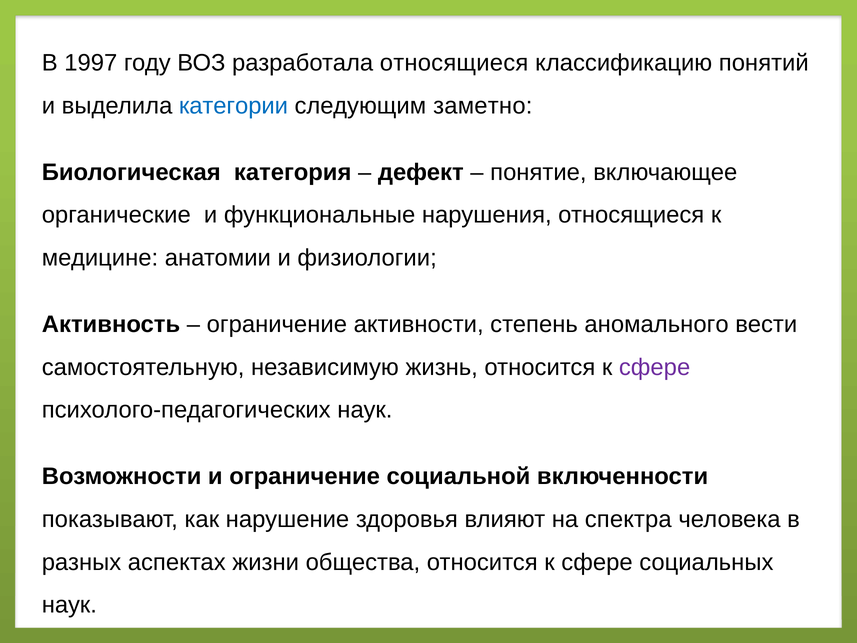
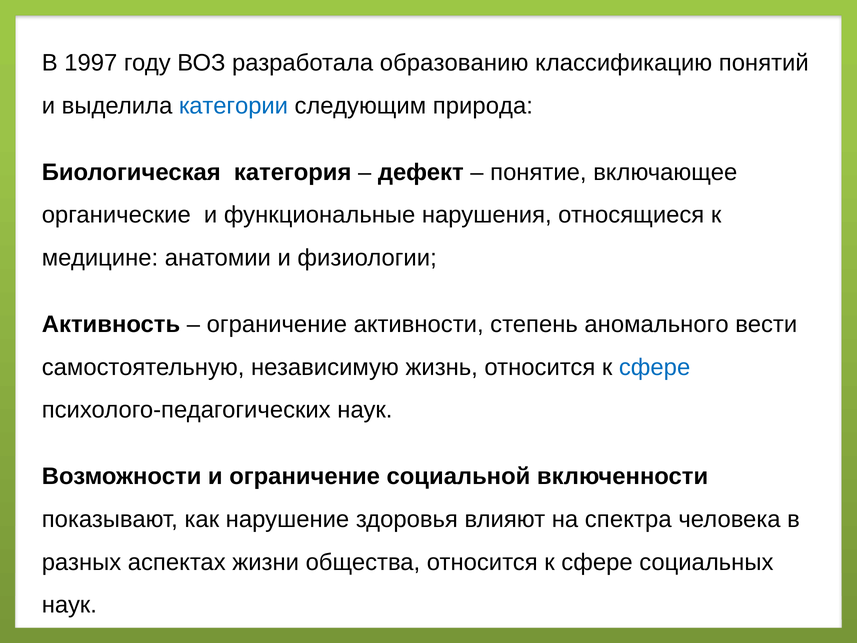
разработала относящиеся: относящиеся -> образованию
заметно: заметно -> природа
сфере at (655, 367) colour: purple -> blue
